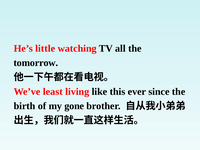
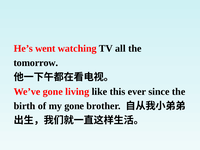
little: little -> went
We’ve least: least -> gone
